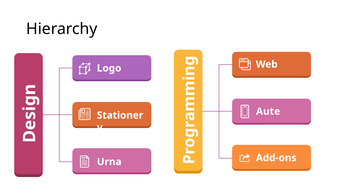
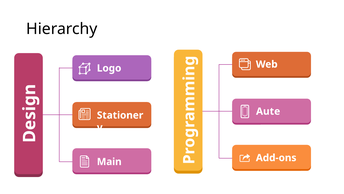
Urna: Urna -> Main
